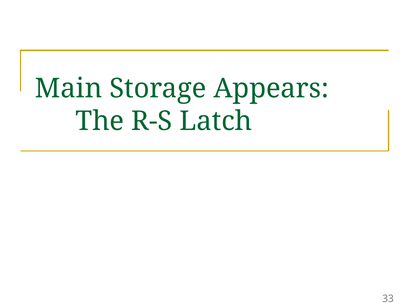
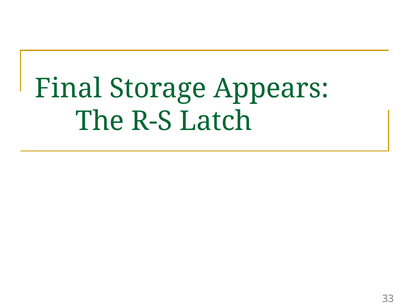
Main: Main -> Final
